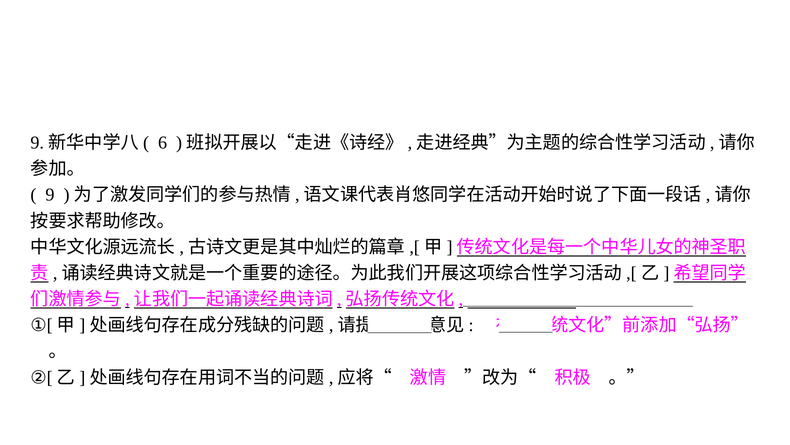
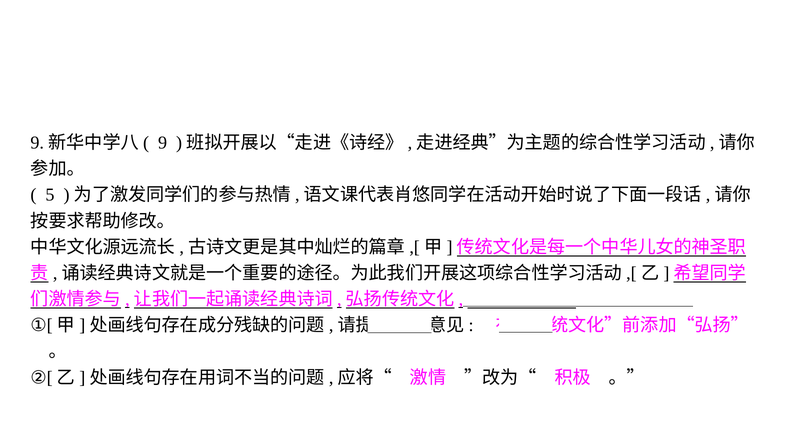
6: 6 -> 9
9: 9 -> 5
